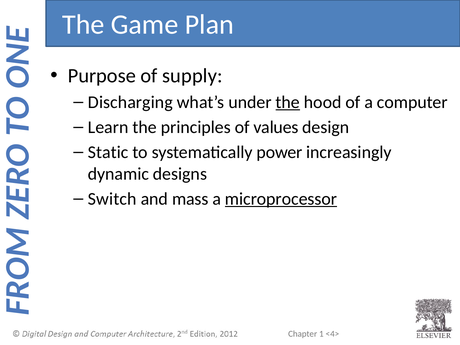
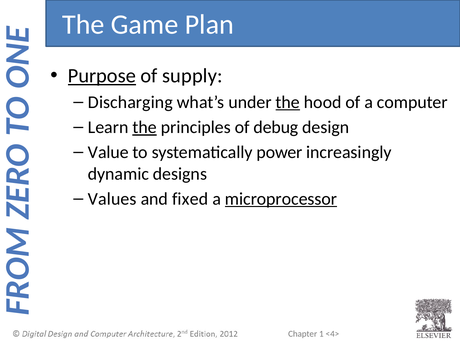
Purpose underline: none -> present
the at (145, 127) underline: none -> present
values: values -> debug
Static: Static -> Value
Switch: Switch -> Values
mass: mass -> fixed
